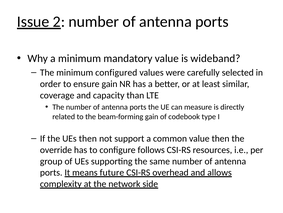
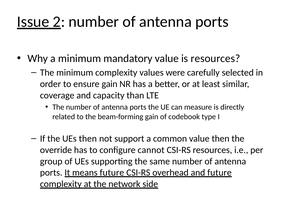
is wideband: wideband -> resources
minimum configured: configured -> complexity
follows: follows -> cannot
and allows: allows -> future
